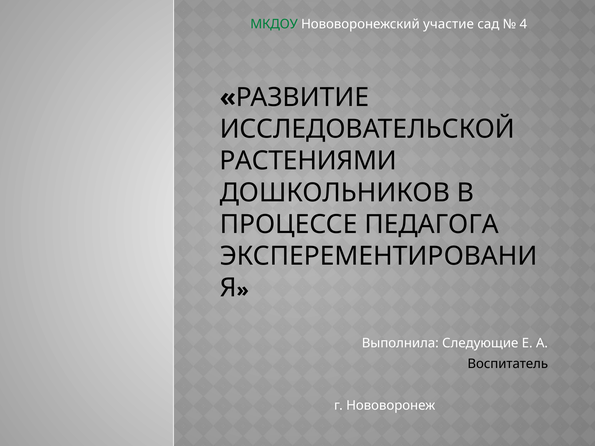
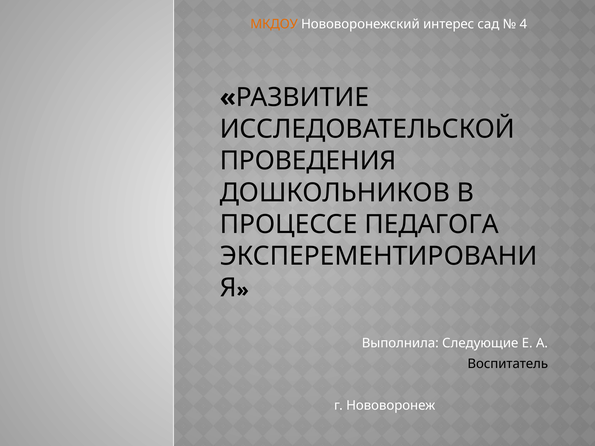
МКДОУ colour: green -> orange
участие: участие -> интерес
РАСТЕНИЯМИ: РАСТЕНИЯМИ -> ПРОВЕДЕНИЯ
